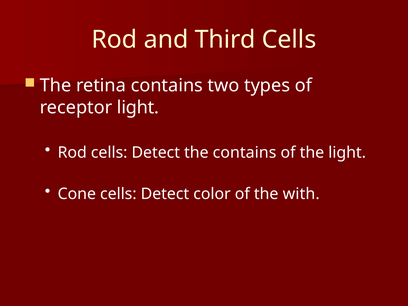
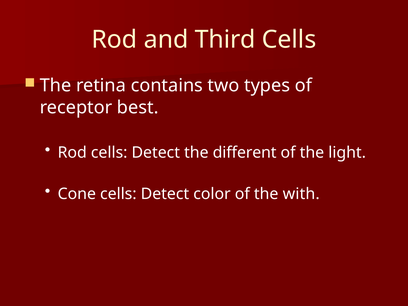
receptor light: light -> best
the contains: contains -> different
